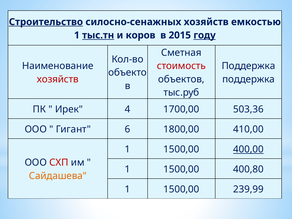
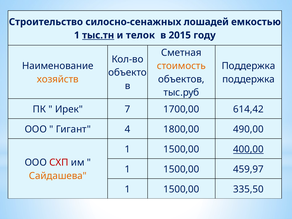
Строительство underline: present -> none
силосно-сенажных хозяйств: хозяйств -> лошадей
коров: коров -> телок
году underline: present -> none
стоимость colour: red -> orange
хозяйств at (58, 79) colour: red -> orange
4: 4 -> 7
503,36: 503,36 -> 614,42
6: 6 -> 4
410,00: 410,00 -> 490,00
400,80: 400,80 -> 459,97
239,99: 239,99 -> 335,50
